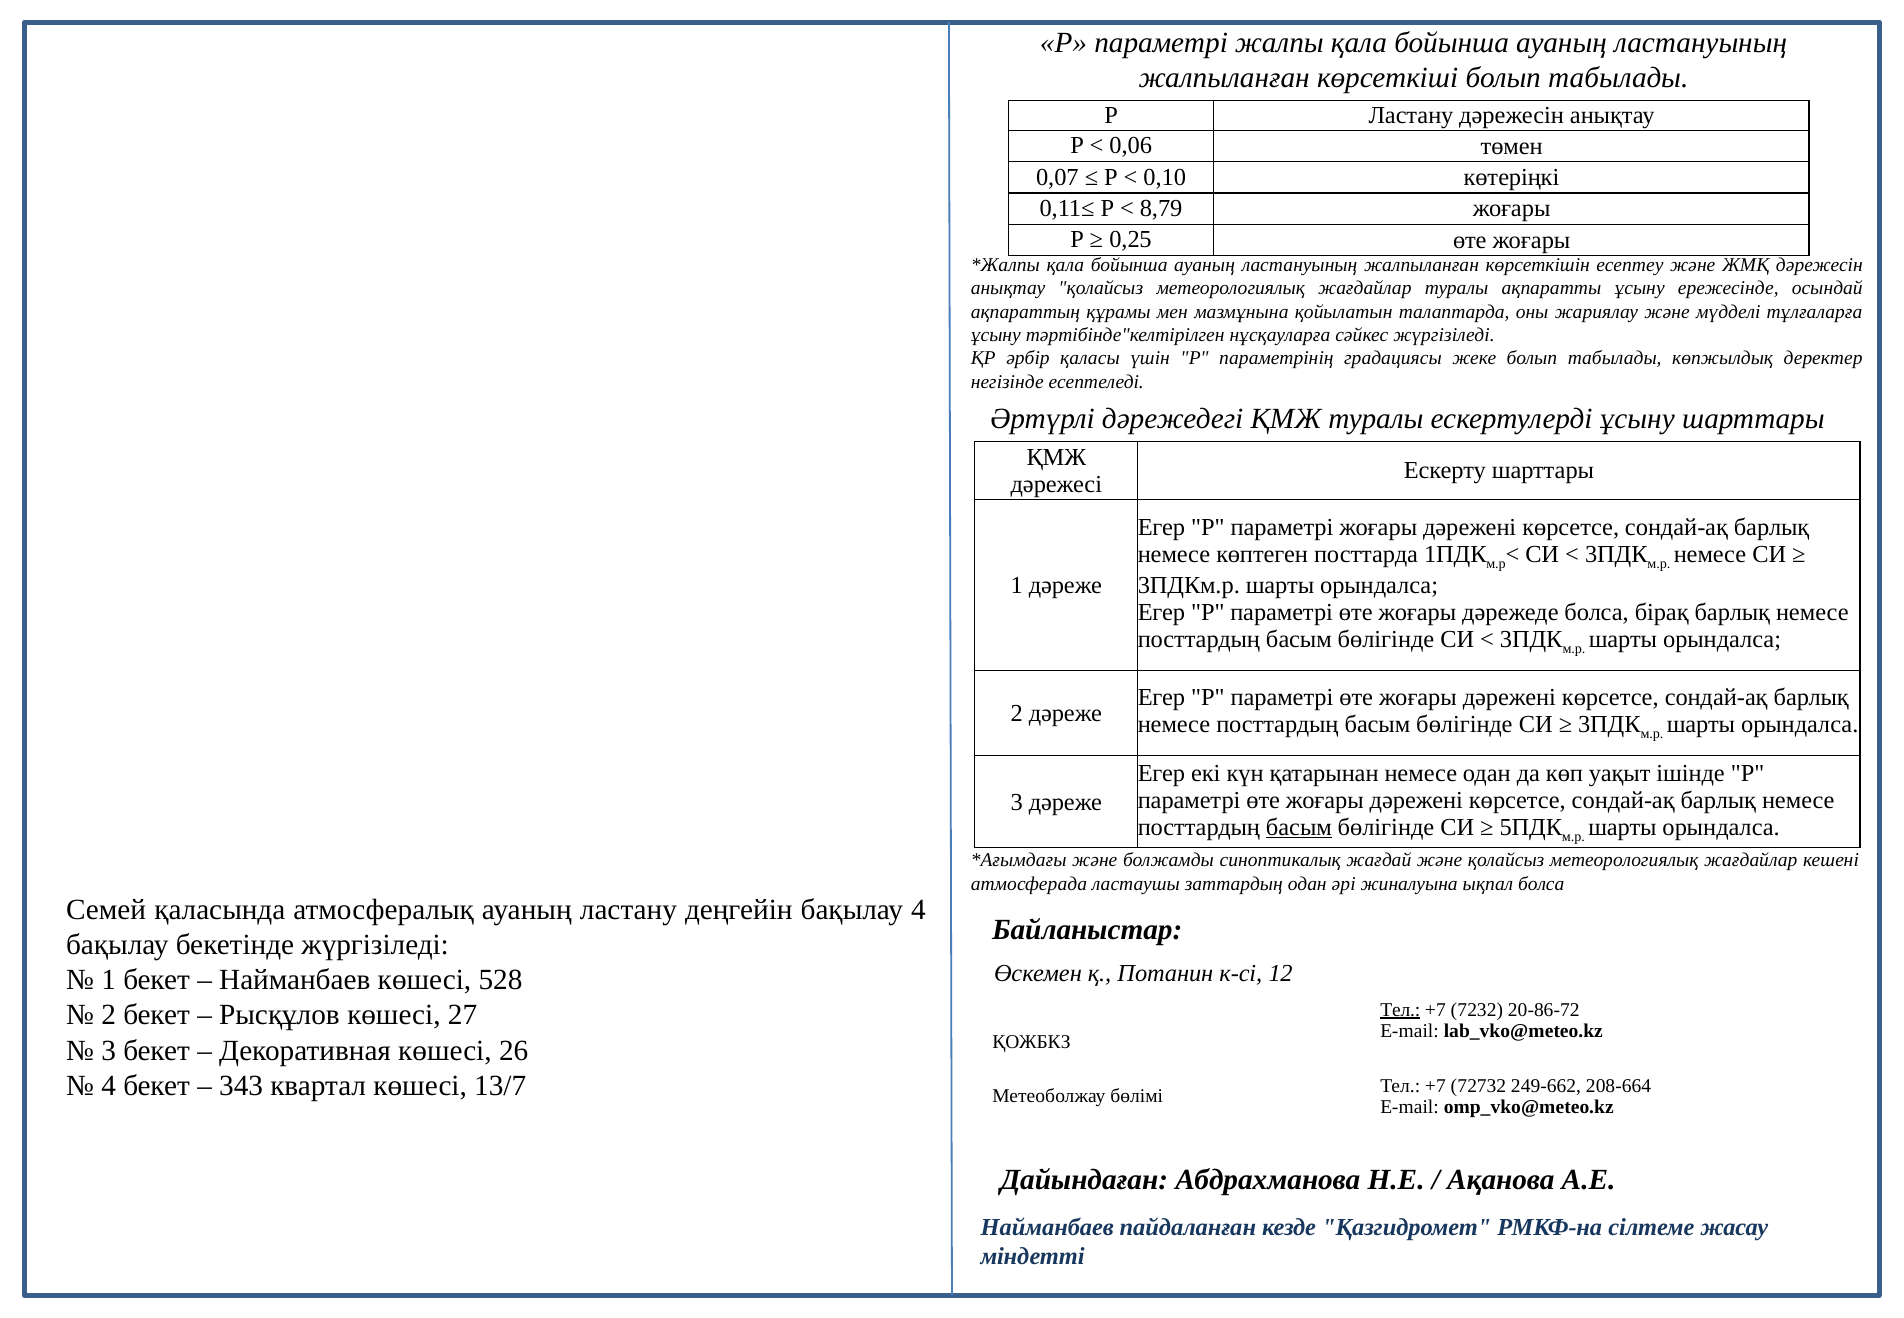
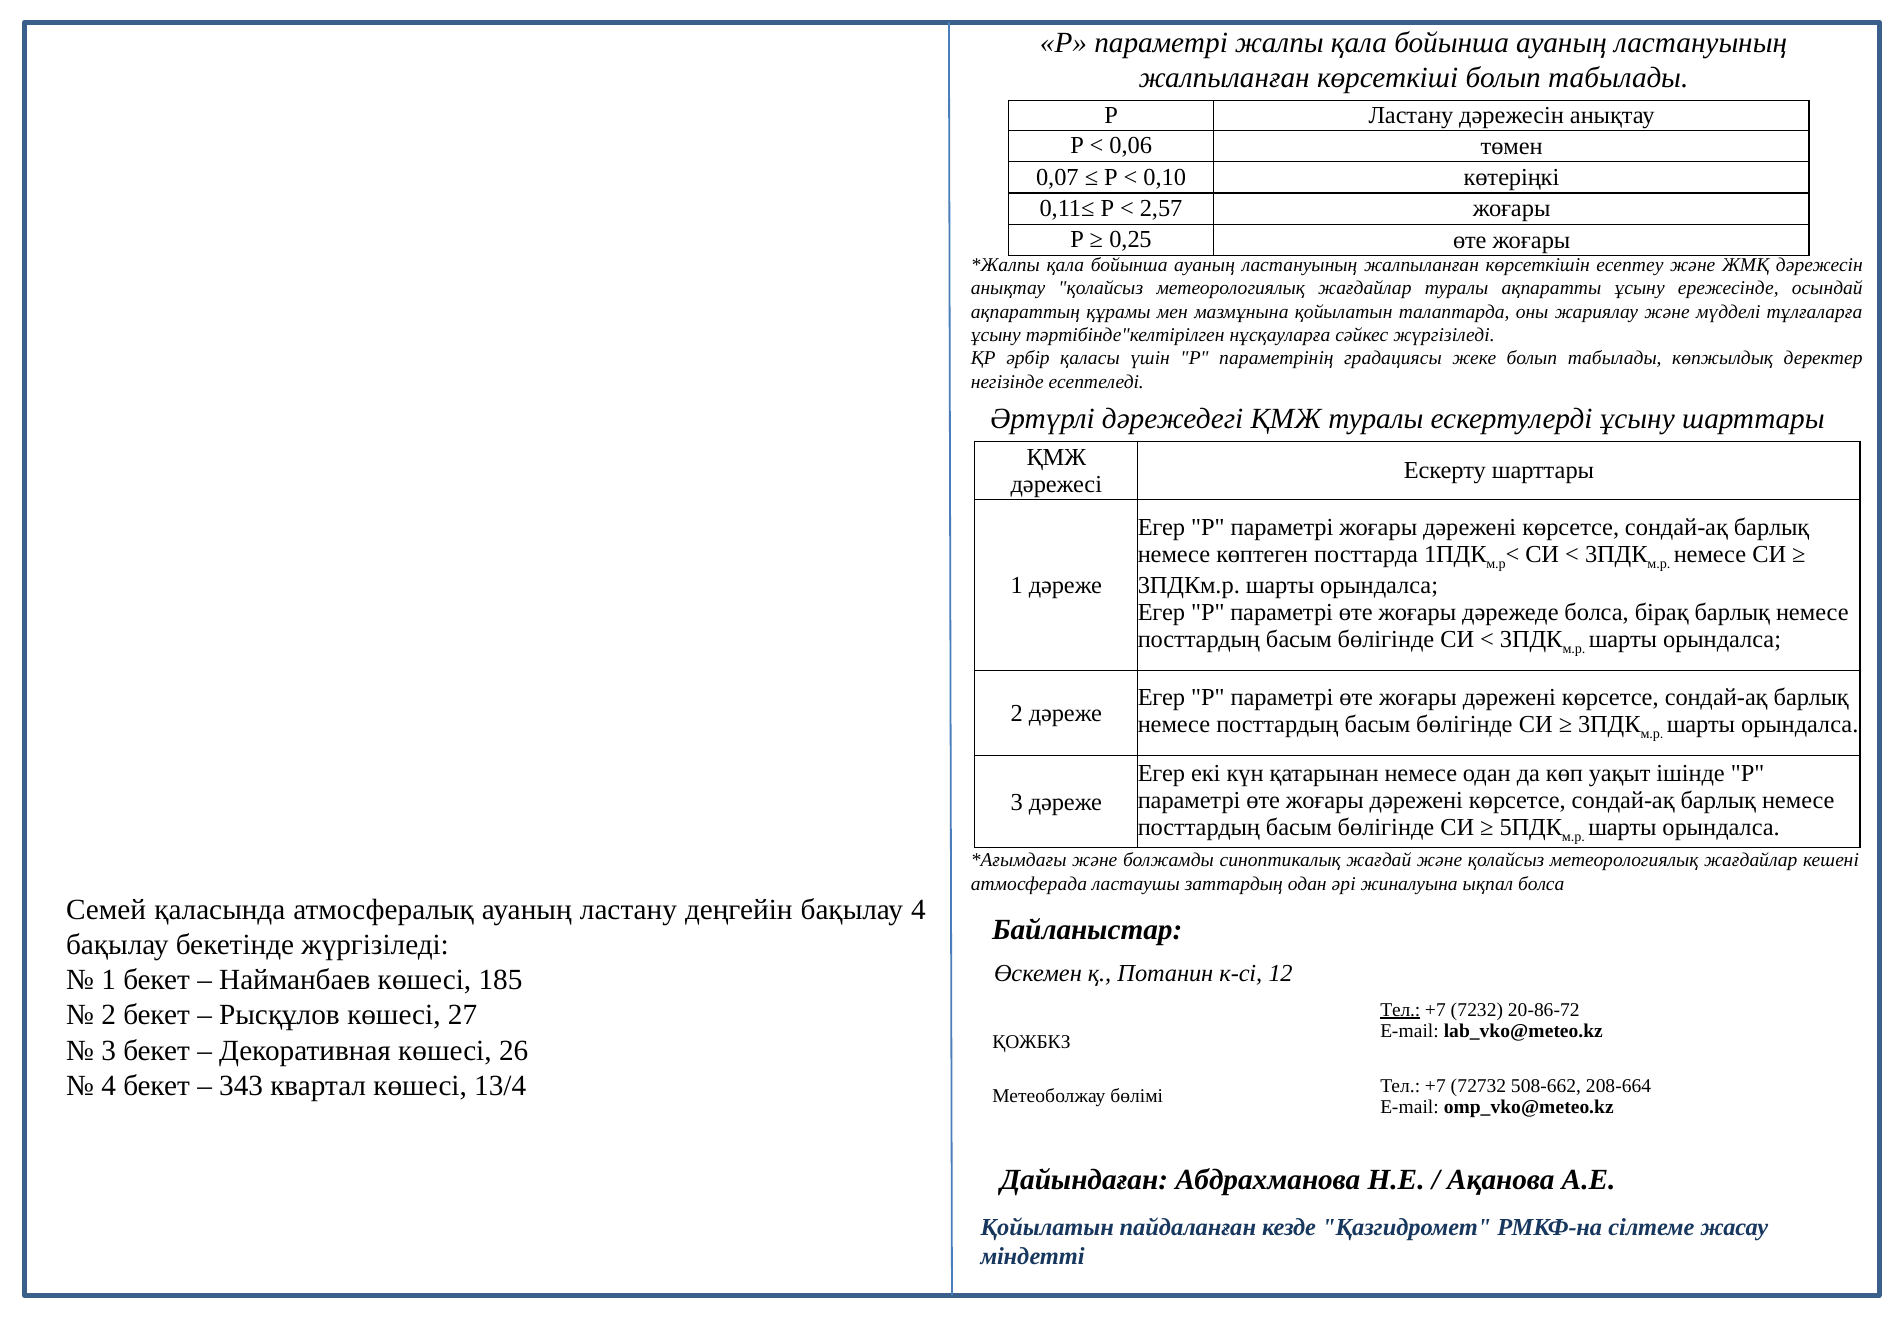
8,79: 8,79 -> 2,57
басым at (1299, 827) underline: present -> none
528: 528 -> 185
13/7: 13/7 -> 13/4
249-662: 249-662 -> 508-662
Найманбаев at (1047, 1228): Найманбаев -> Қойылатын
